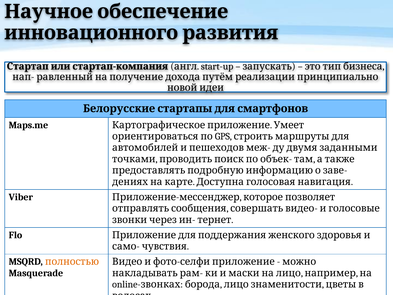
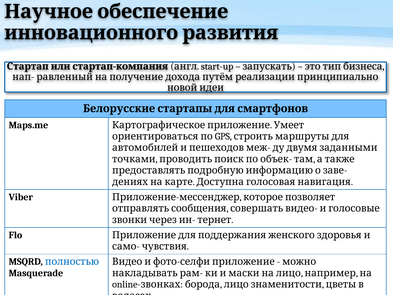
полностью colour: orange -> blue
